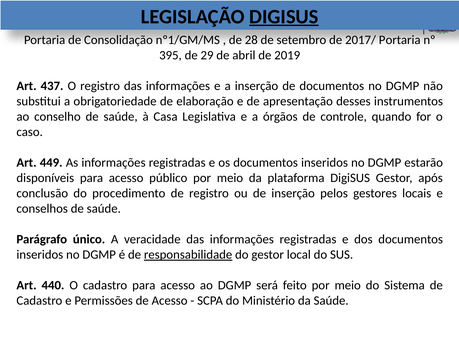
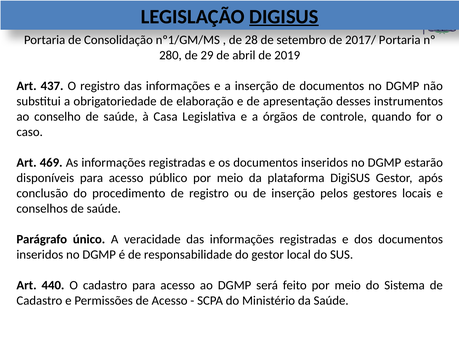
395: 395 -> 280
449: 449 -> 469
responsabilidade underline: present -> none
